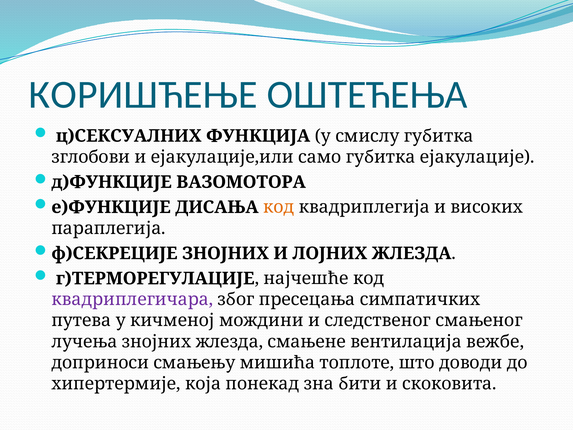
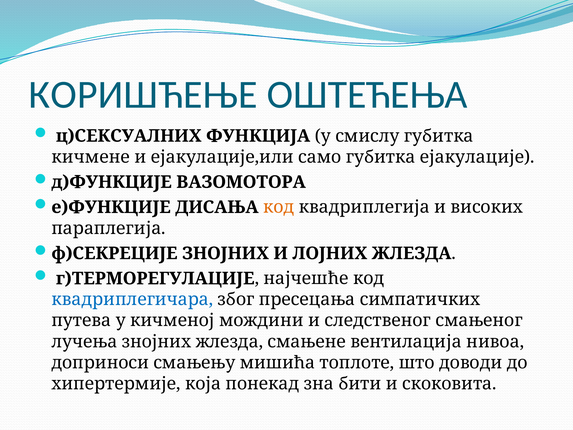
зглобови: зглобови -> кичмене
квадриплегичара colour: purple -> blue
вежбе: вежбе -> нивоа
